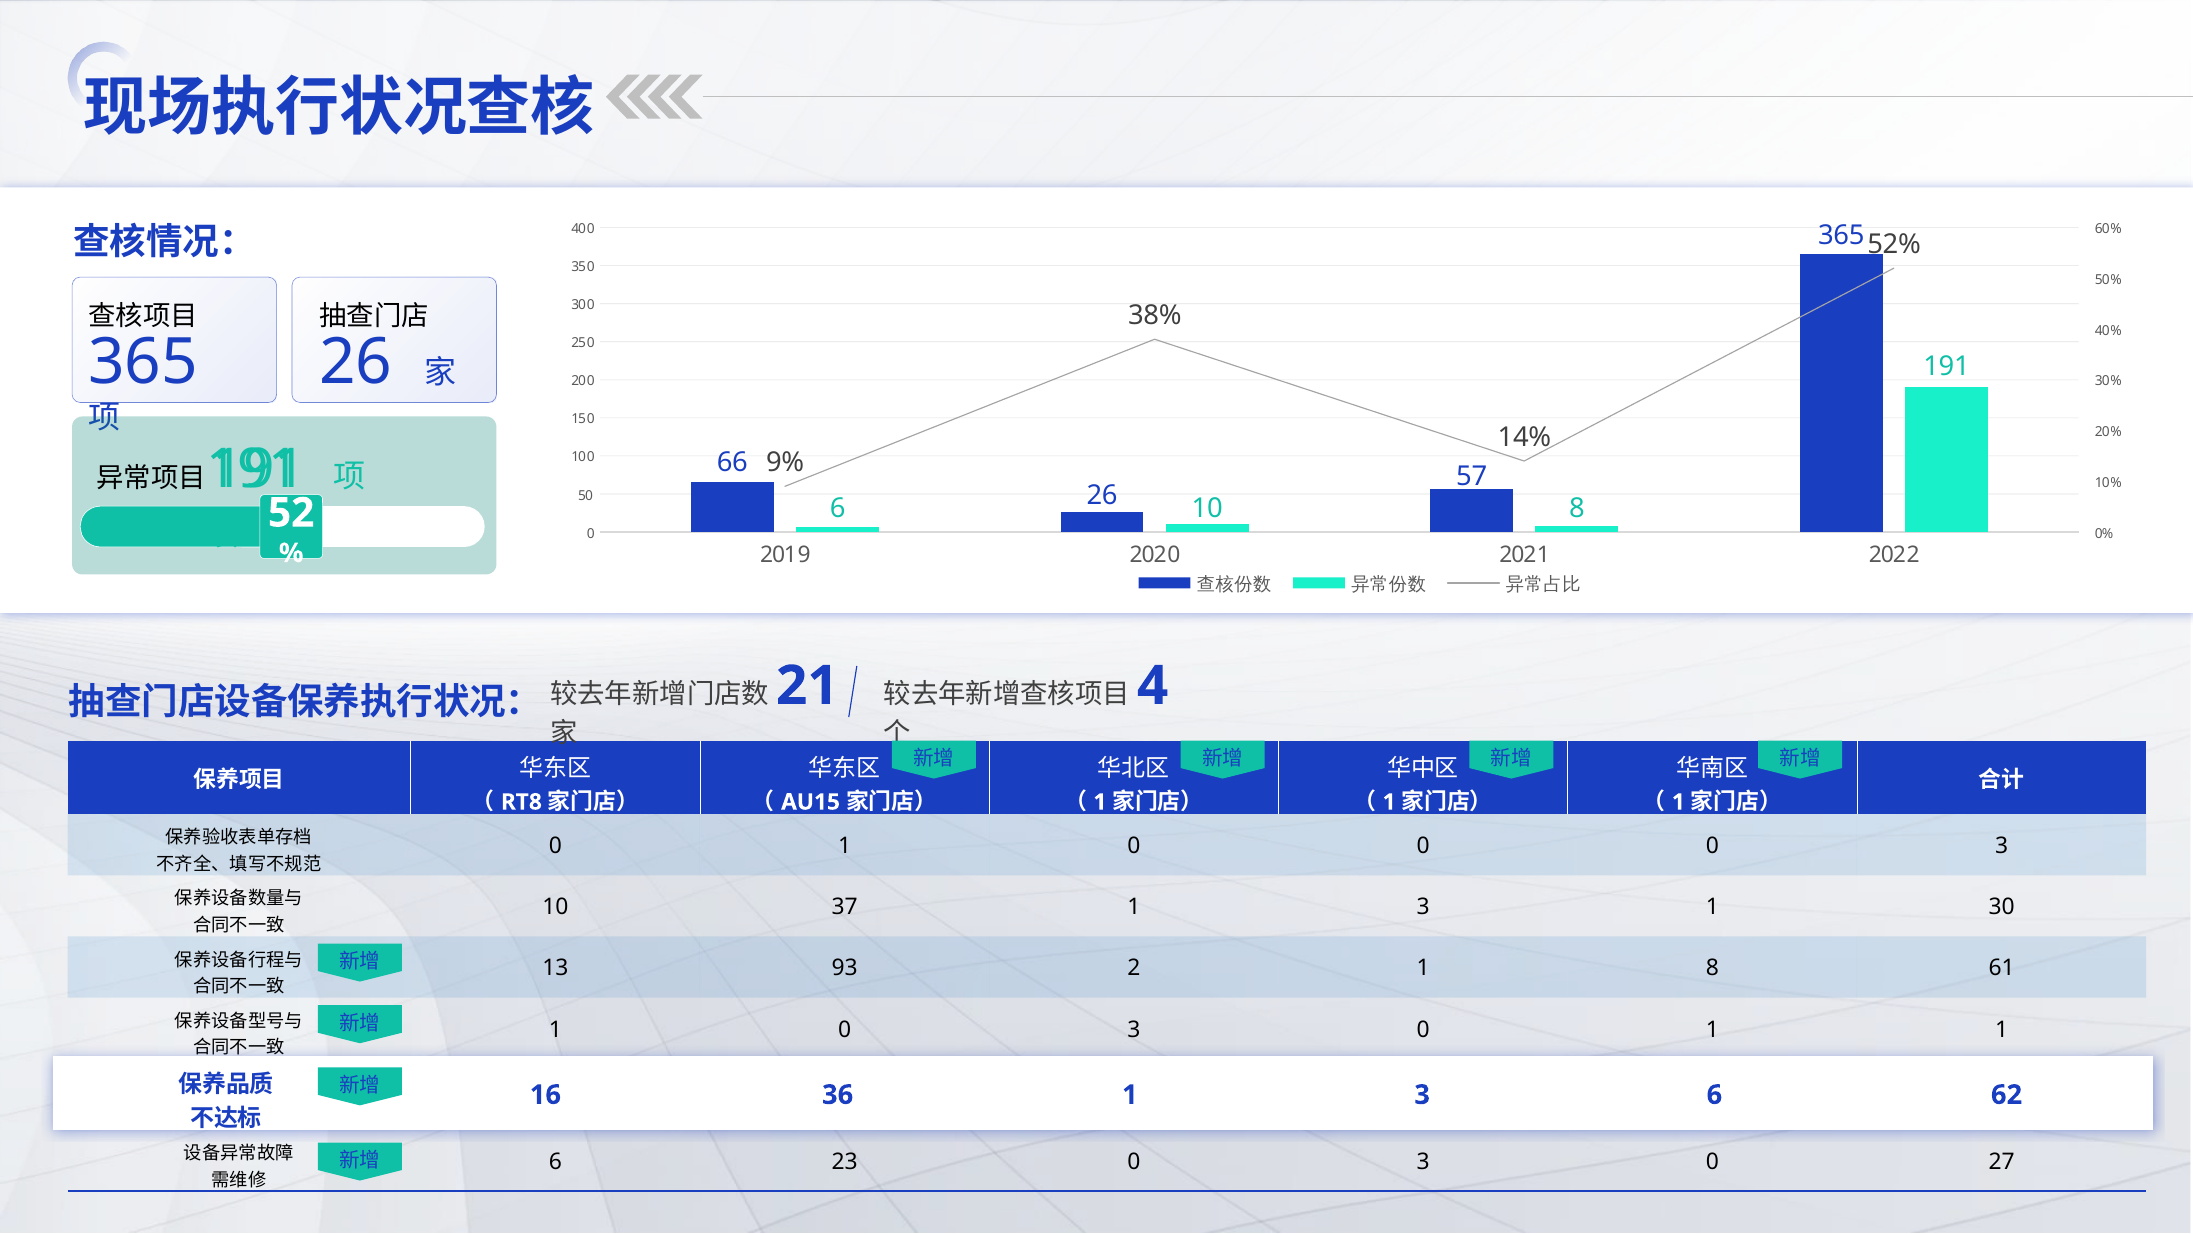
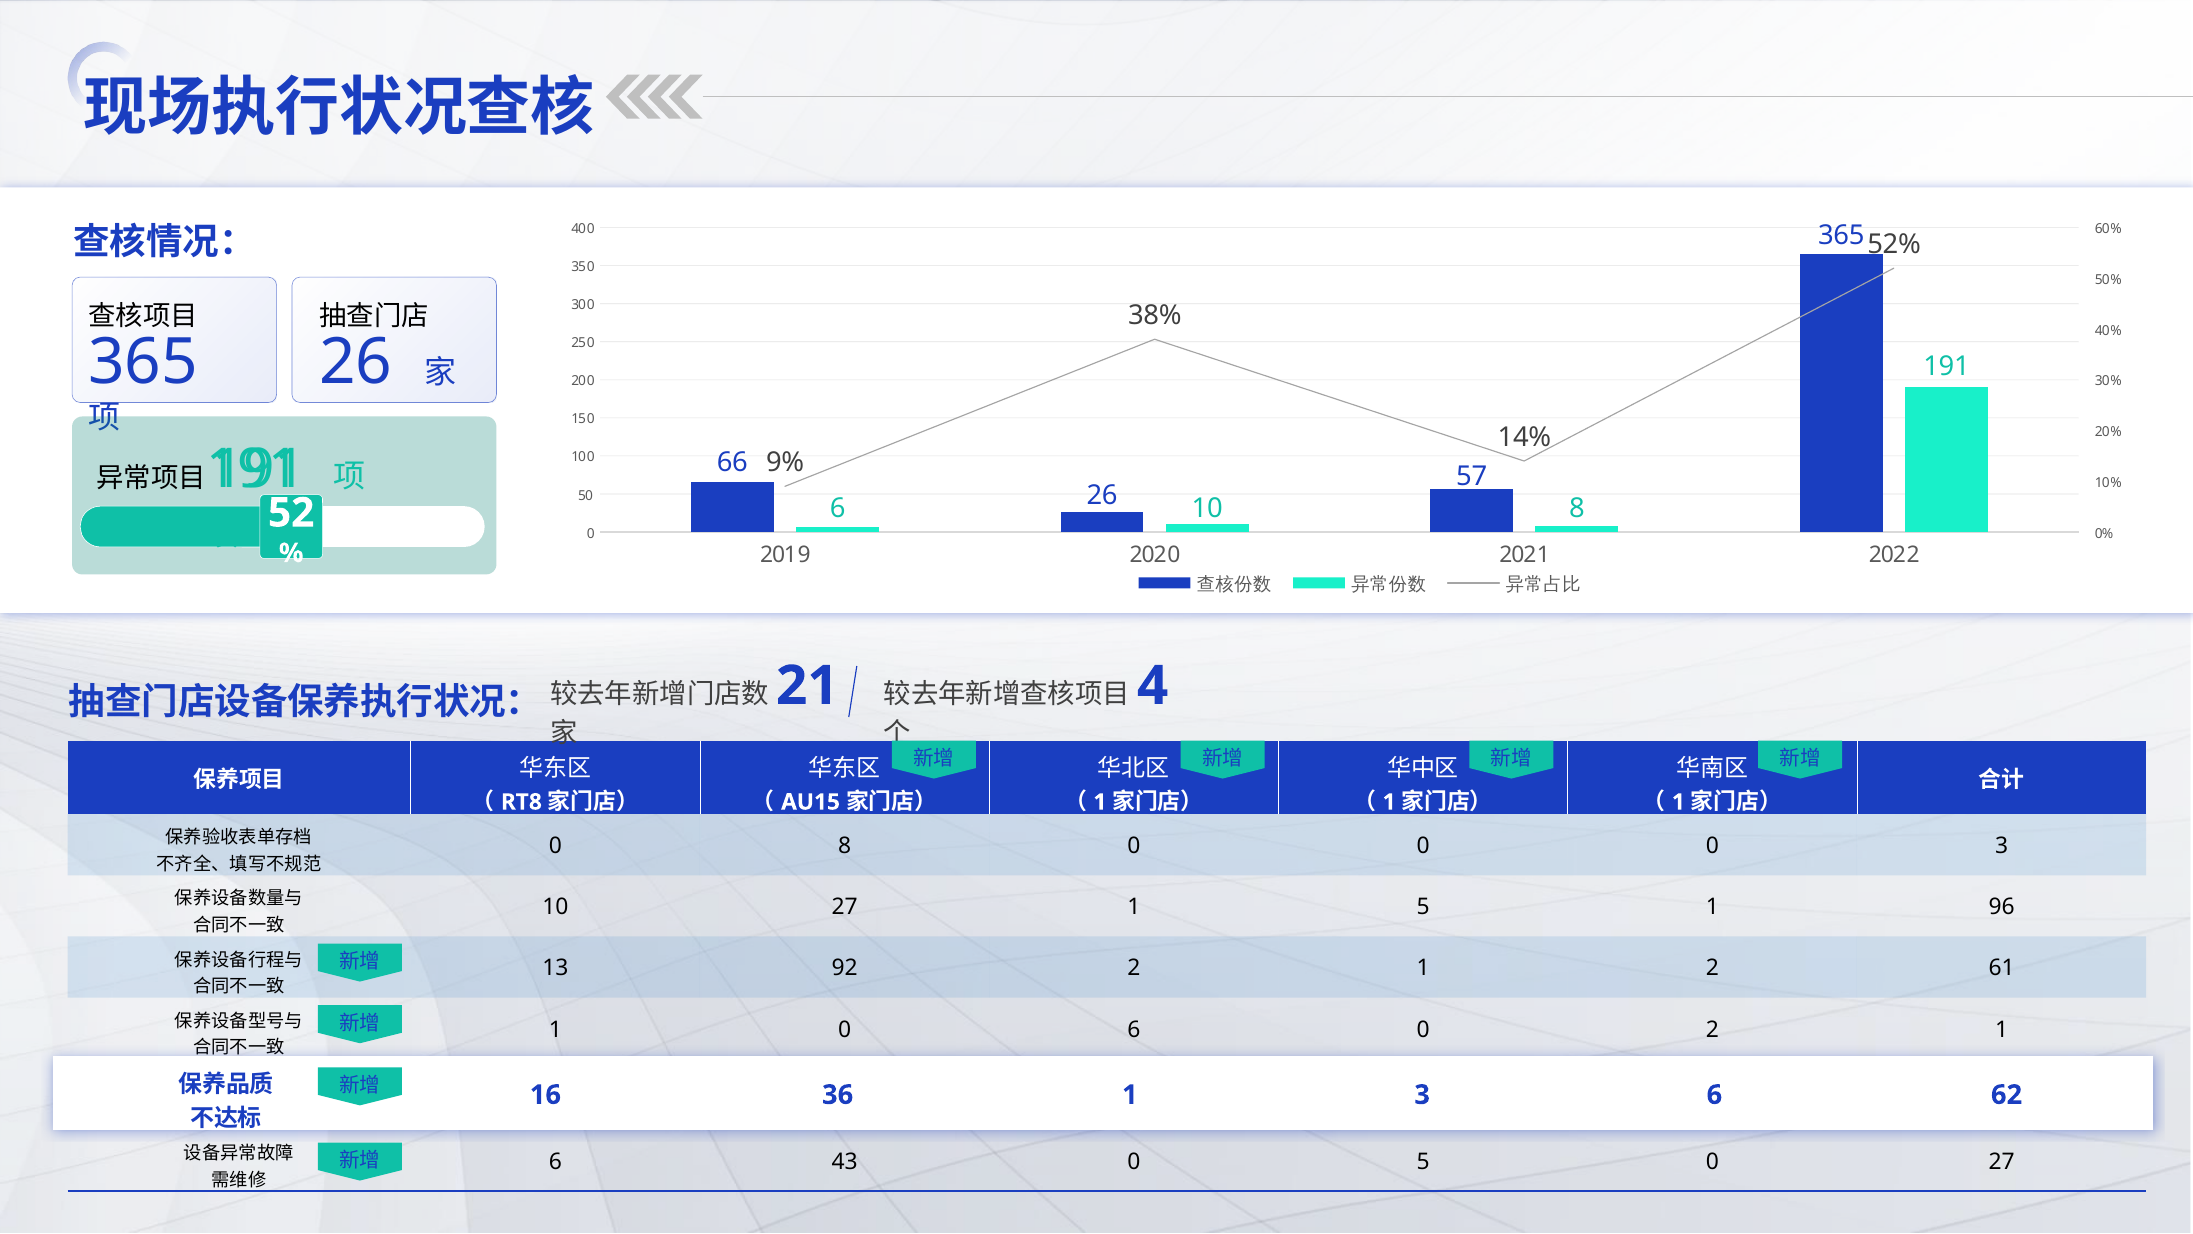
1 at (845, 846): 1 -> 8
10 37: 37 -> 27
3 at (1423, 907): 3 -> 5
30: 30 -> 96
93: 93 -> 92
1 8: 8 -> 2
1 0 3: 3 -> 6
1 at (1712, 1029): 1 -> 2
23: 23 -> 43
3 at (1423, 1162): 3 -> 5
